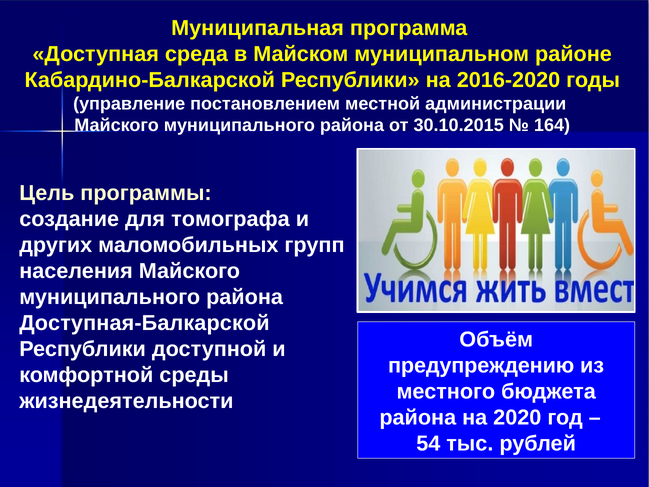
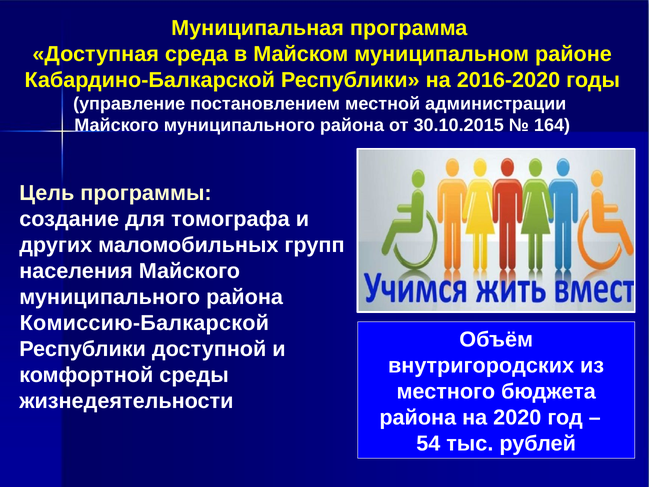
Доступная-Балкарской: Доступная-Балкарской -> Комиссию-Балкарской
предупреждению: предупреждению -> внутригородских
